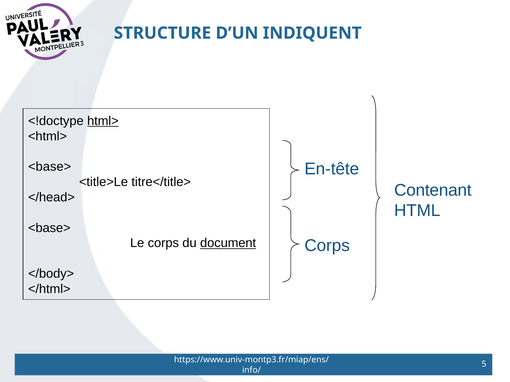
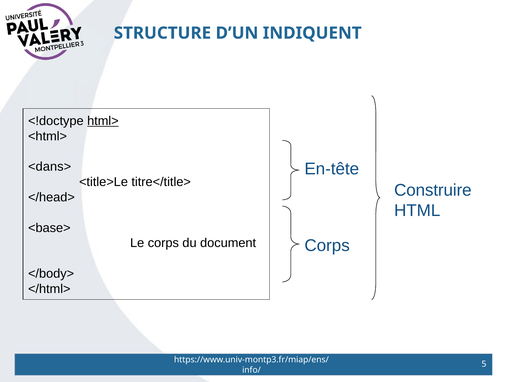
<base> at (50, 167): <base> -> <dans>
Contenant: Contenant -> Construire
document underline: present -> none
